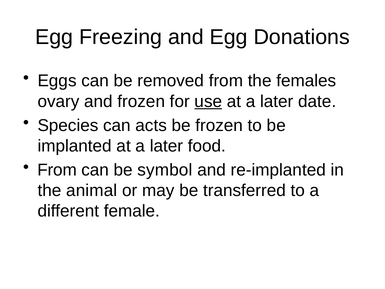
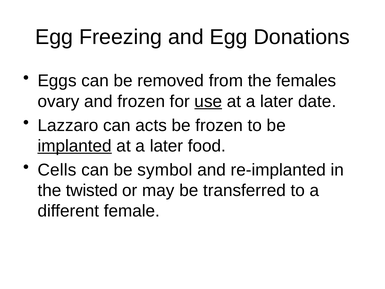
Species: Species -> Lazzaro
implanted underline: none -> present
From at (57, 170): From -> Cells
animal: animal -> twisted
